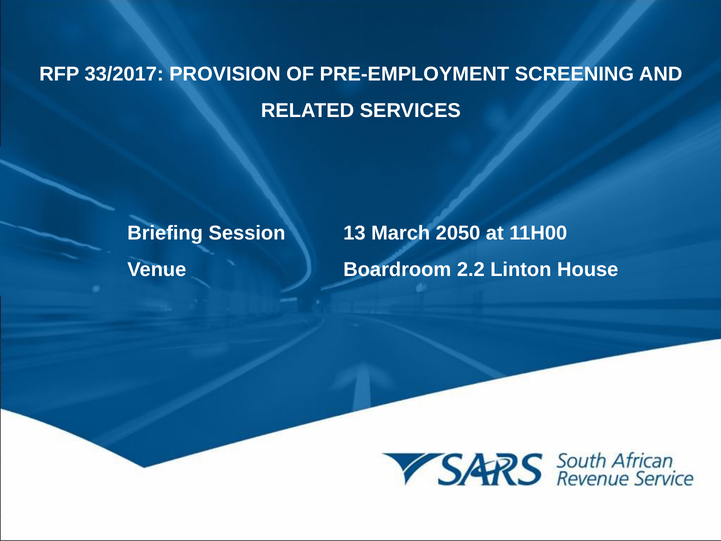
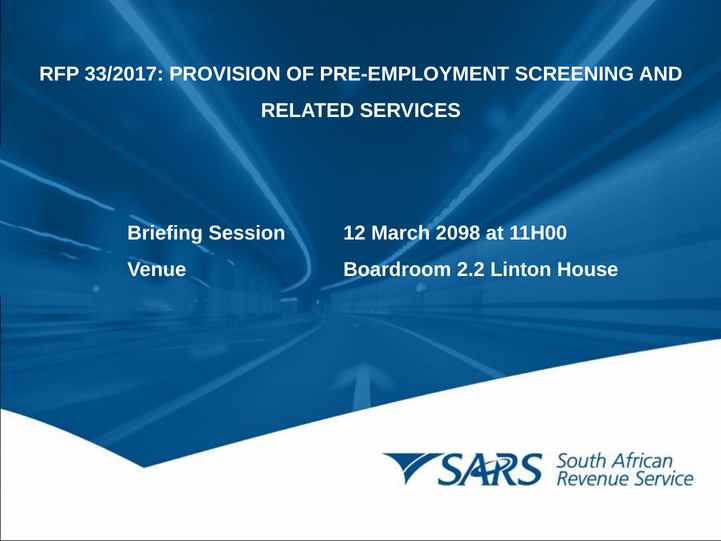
13: 13 -> 12
2050: 2050 -> 2098
